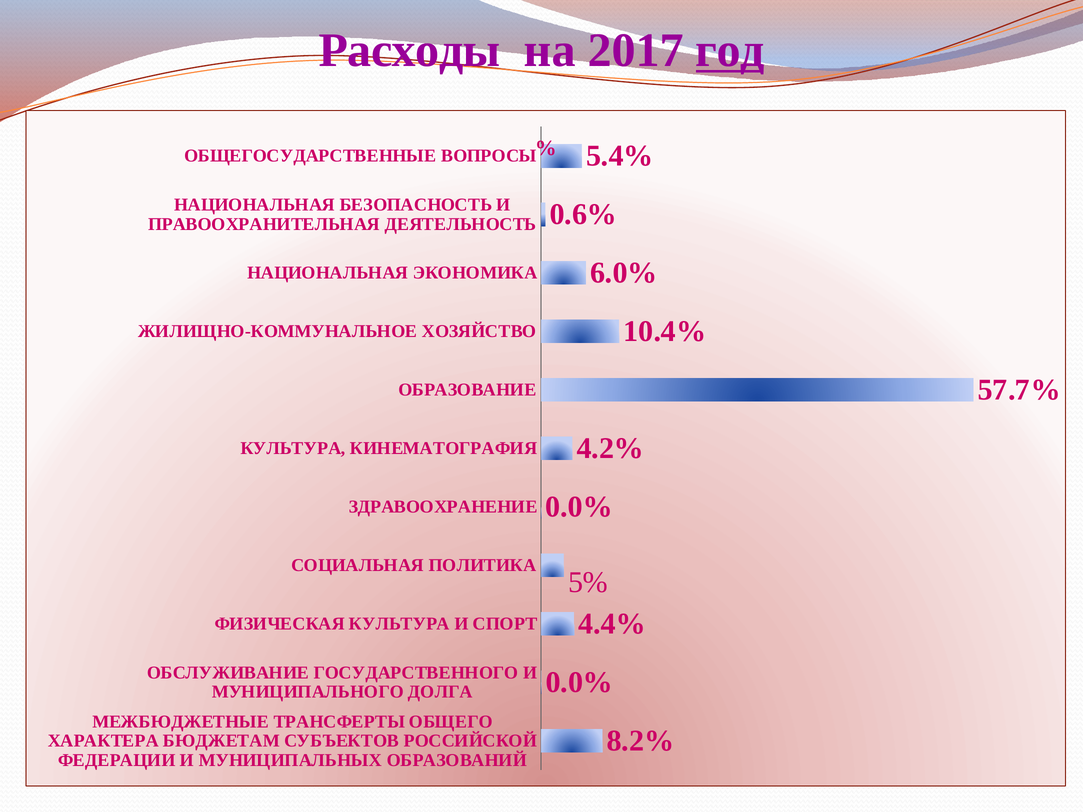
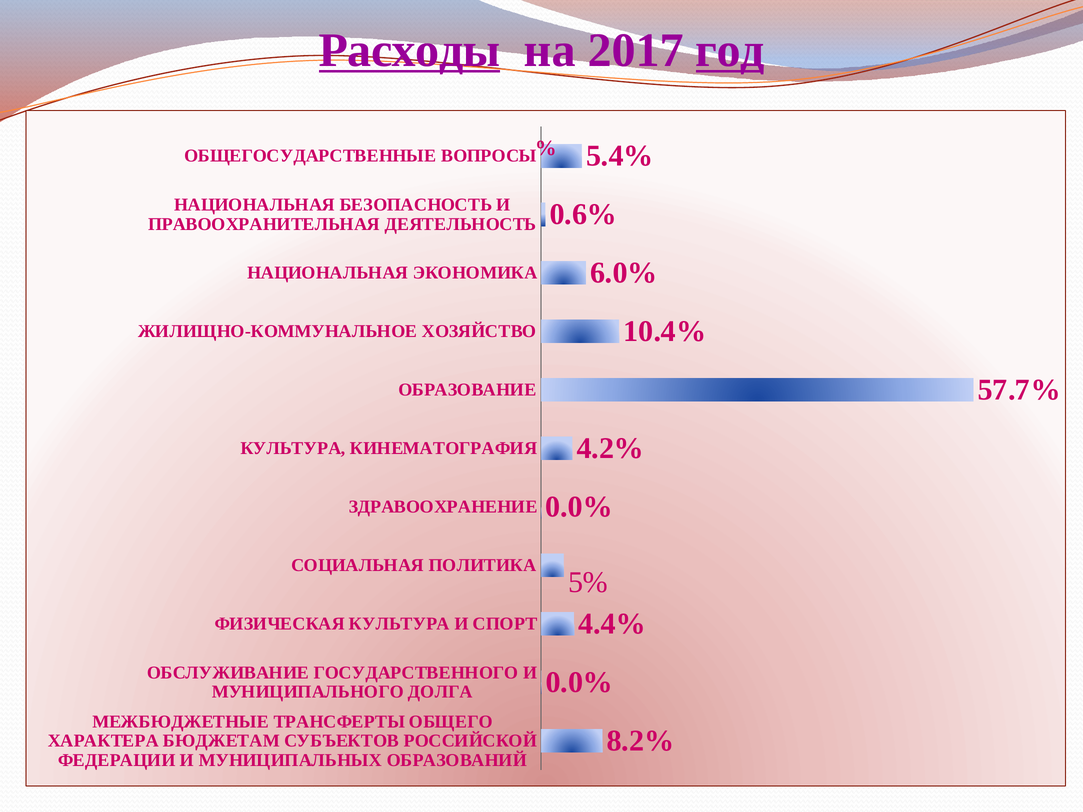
Расходы underline: none -> present
